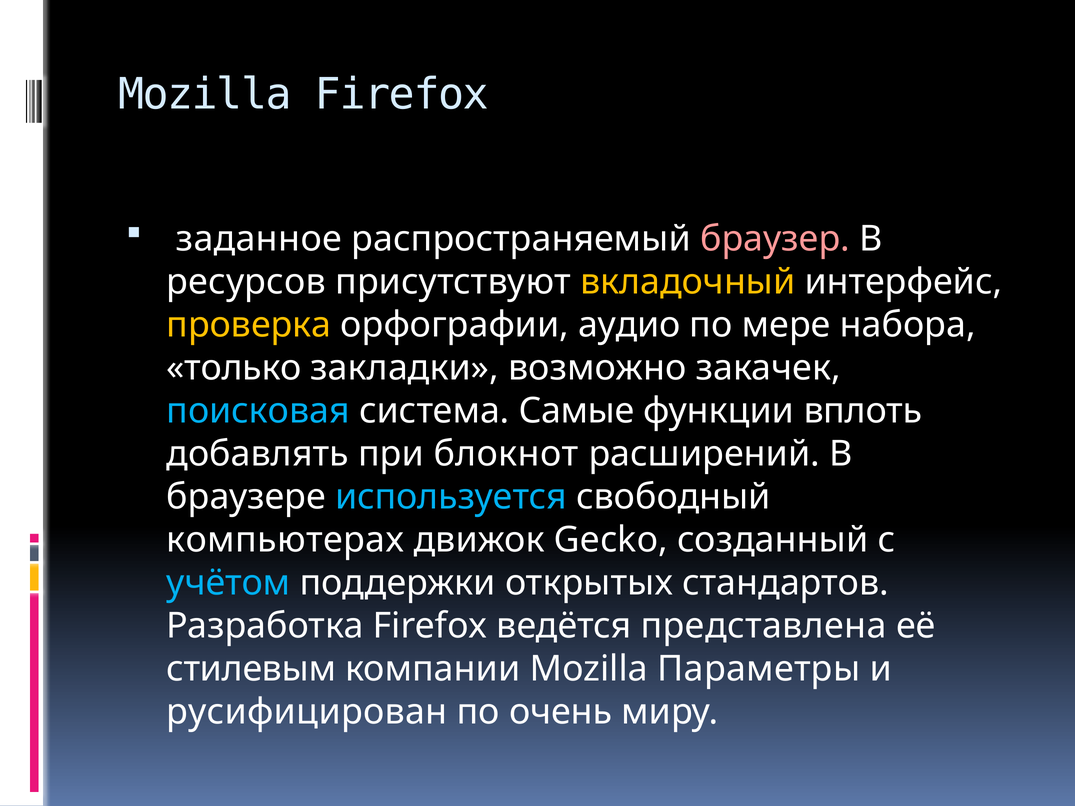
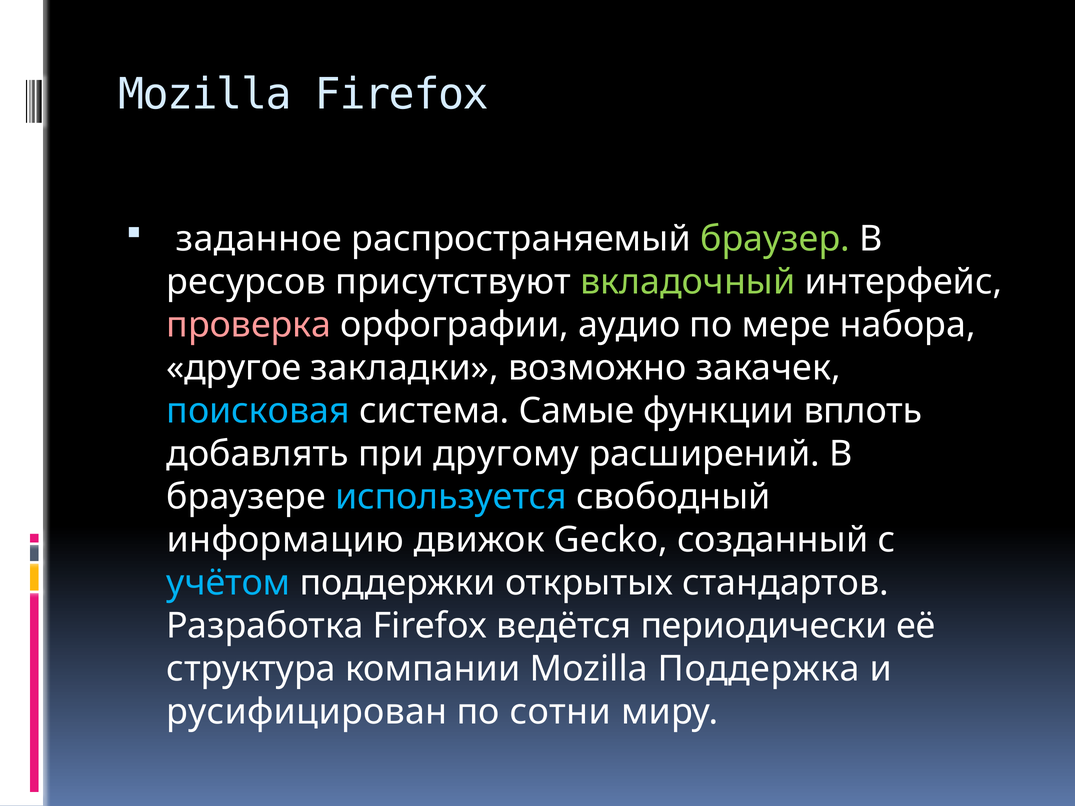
браузер colour: pink -> light green
вкладочный colour: yellow -> light green
проверка colour: yellow -> pink
только: только -> другое
блокнот: блокнот -> другому
компьютерах: компьютерах -> информацию
представлена: представлена -> периодически
стилевым: стилевым -> структура
Параметры: Параметры -> Поддержка
очень: очень -> сотни
